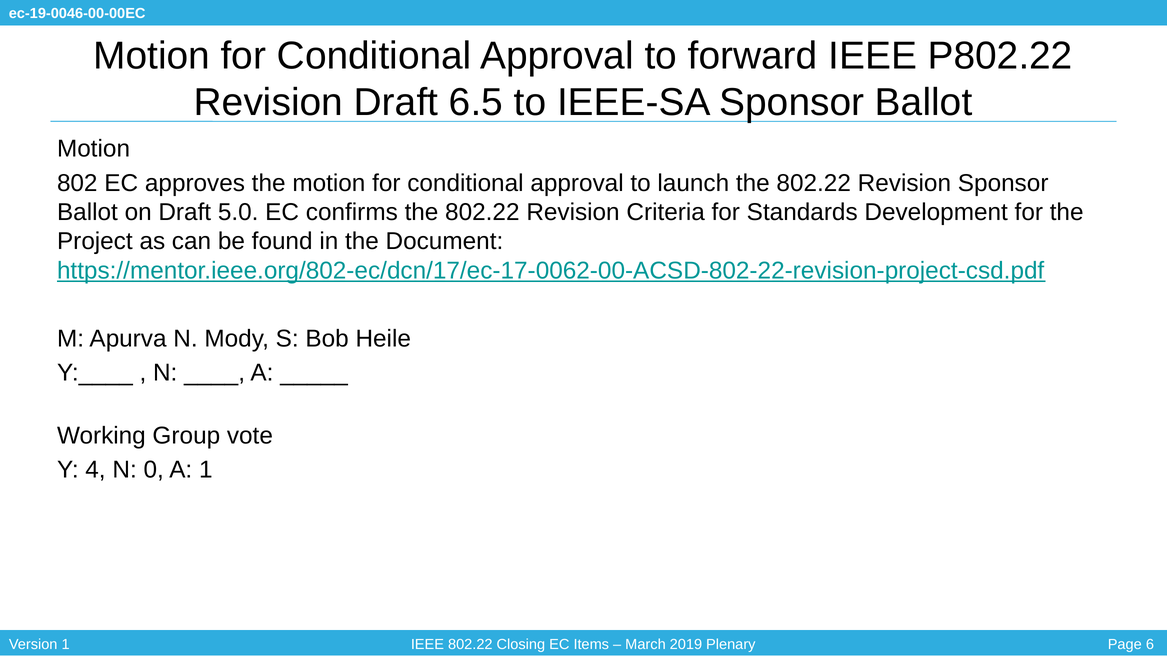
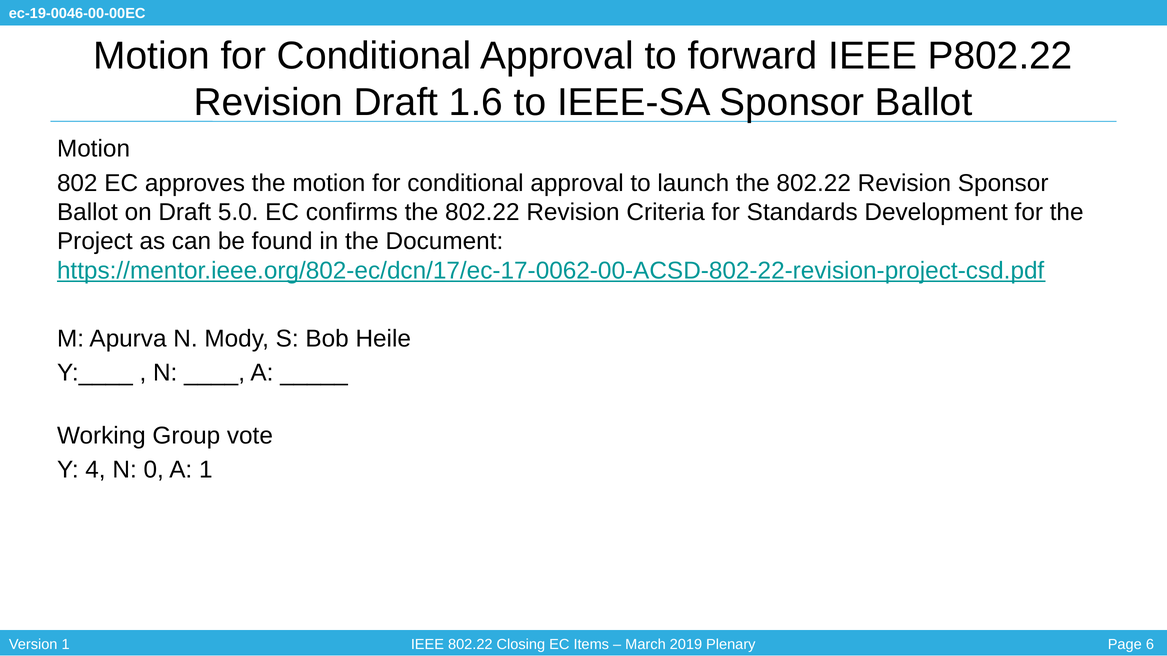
6.5: 6.5 -> 1.6
